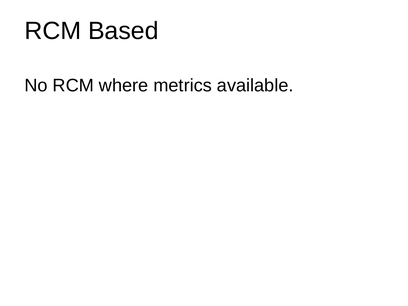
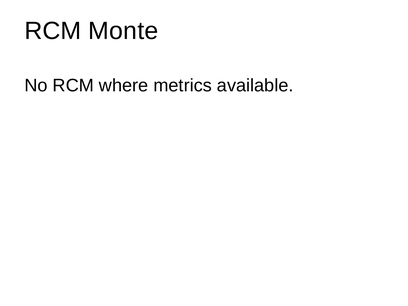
Based: Based -> Monte
